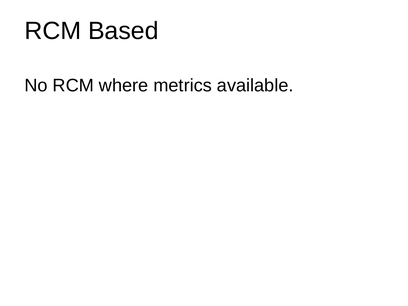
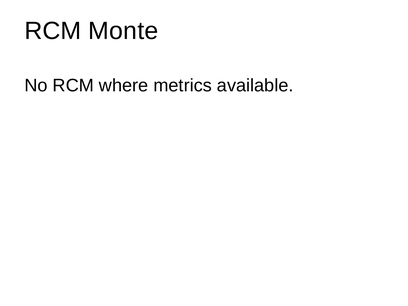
Based: Based -> Monte
